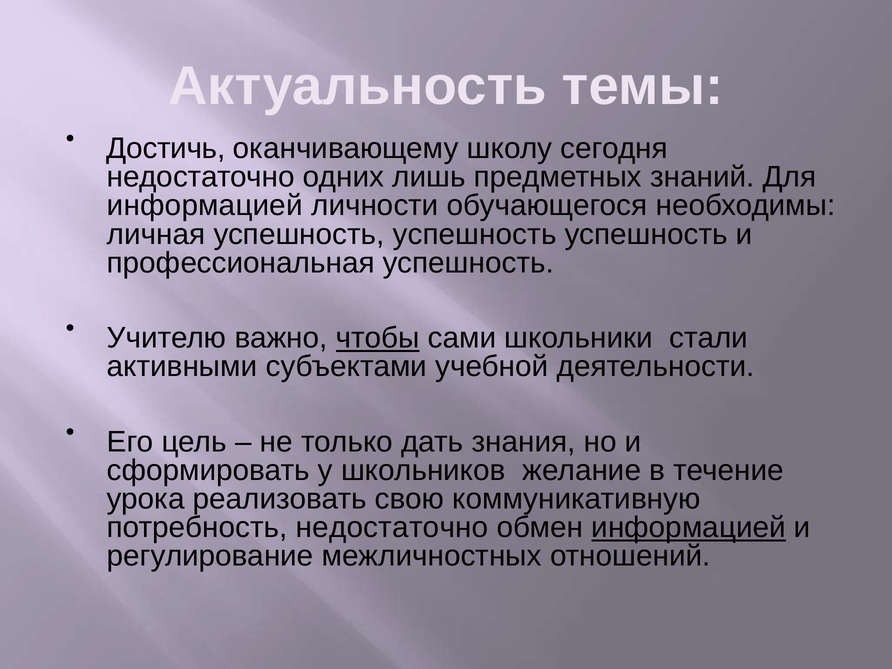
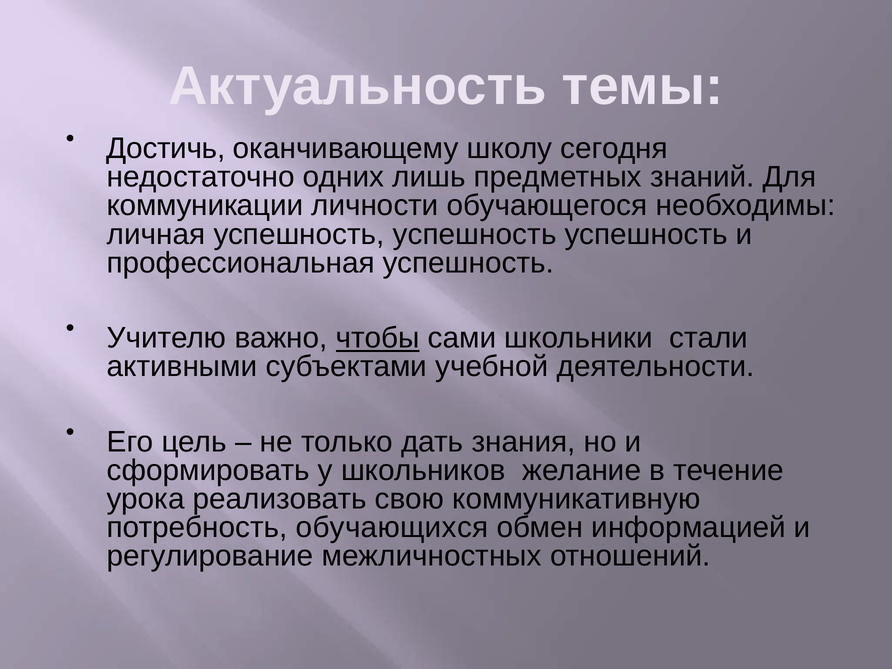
информацией at (205, 206): информацией -> коммуникации
потребность недостаточно: недостаточно -> обучающихся
информацией at (689, 528) underline: present -> none
